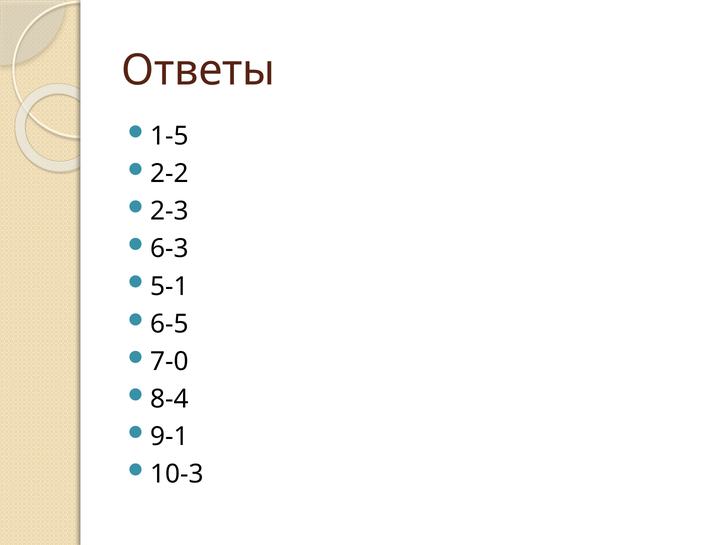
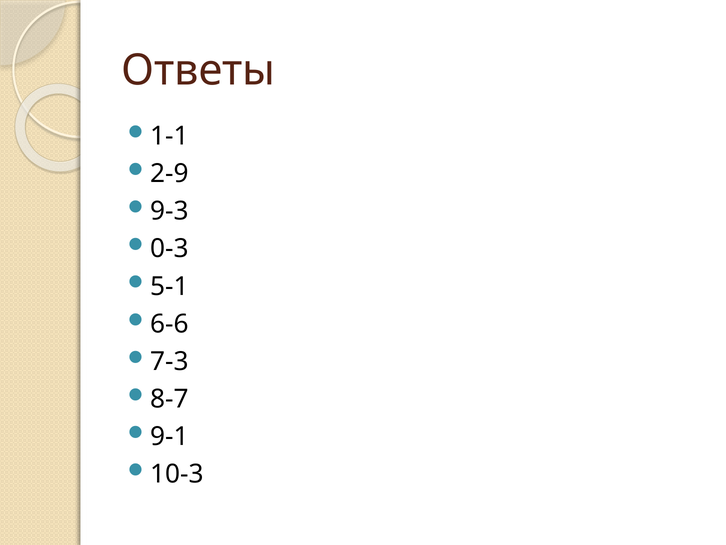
1-5: 1-5 -> 1-1
2-2: 2-2 -> 2-9
2-3: 2-3 -> 9-3
6-3: 6-3 -> 0-3
6-5: 6-5 -> 6-6
7-0: 7-0 -> 7-3
8-4: 8-4 -> 8-7
